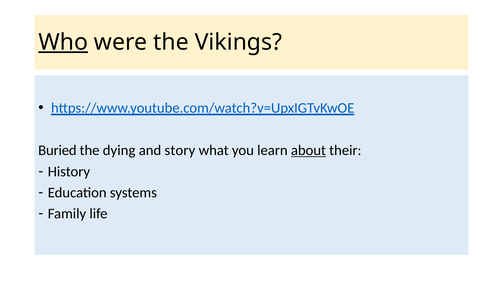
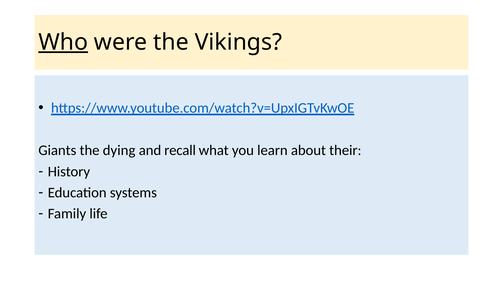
Buried: Buried -> Giants
story: story -> recall
about underline: present -> none
